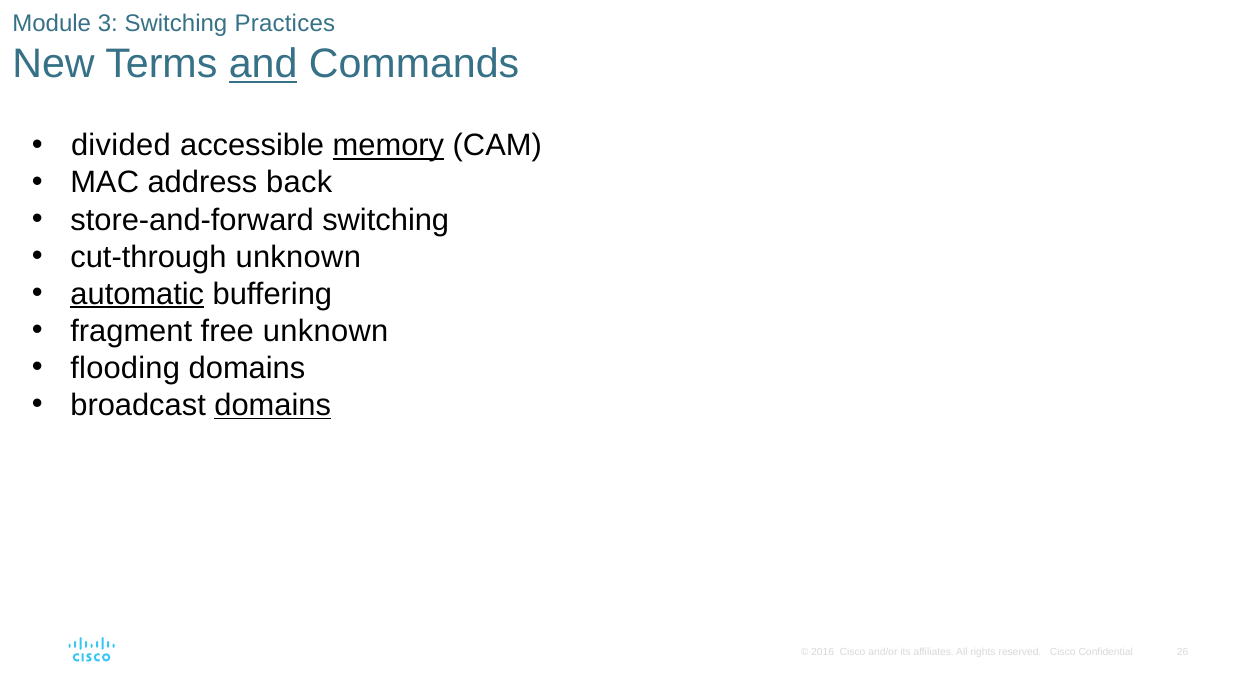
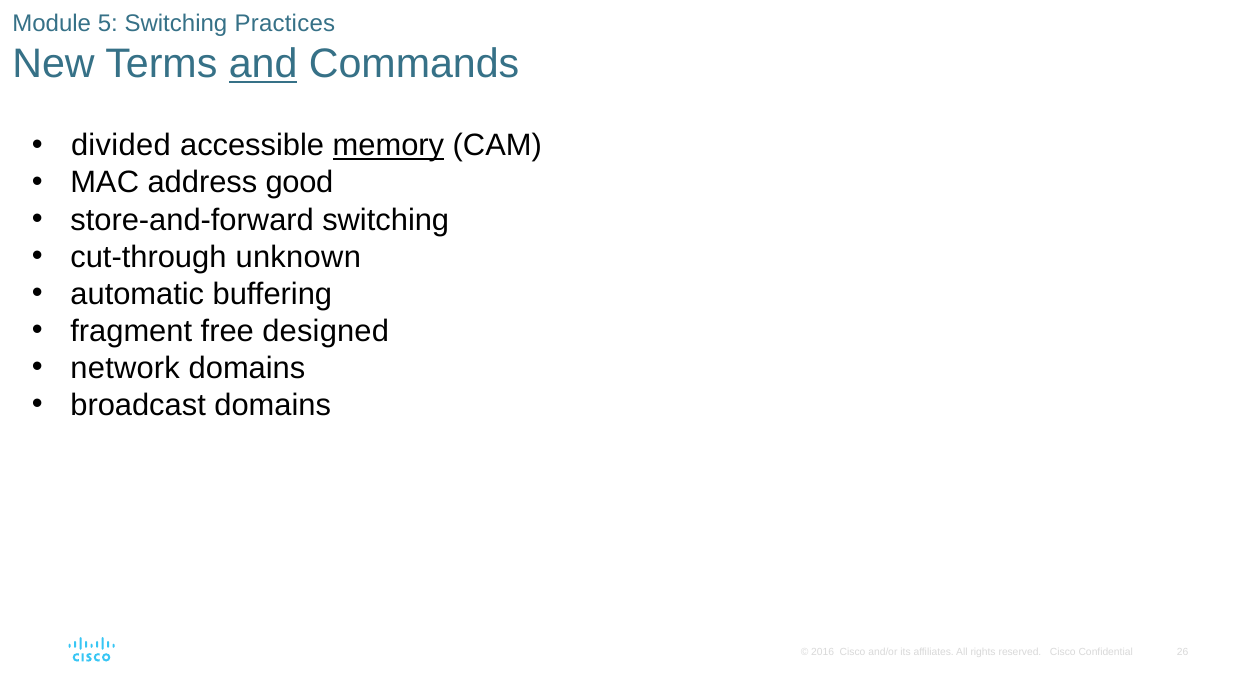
3: 3 -> 5
back: back -> good
automatic underline: present -> none
free unknown: unknown -> designed
flooding: flooding -> network
domains at (273, 405) underline: present -> none
